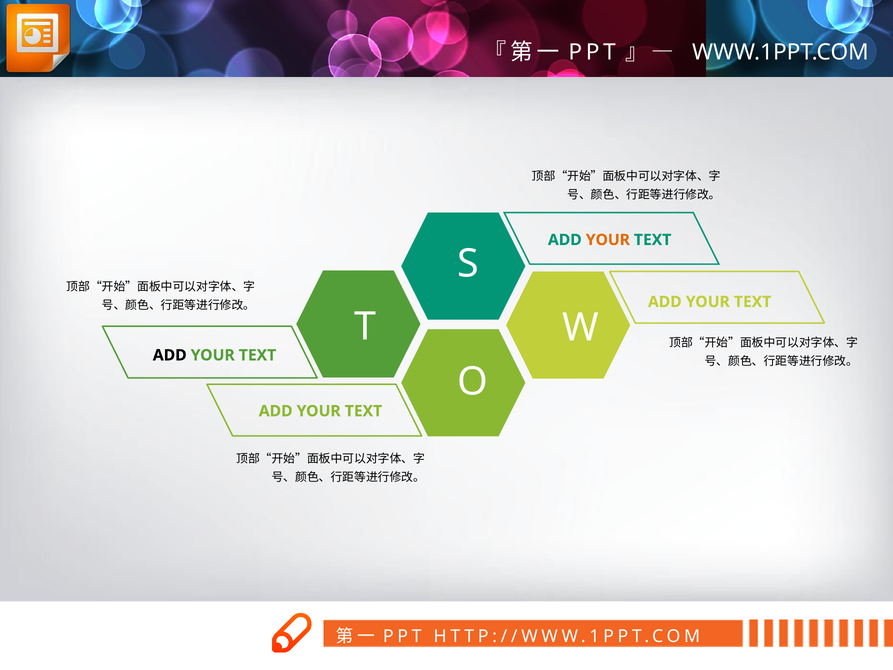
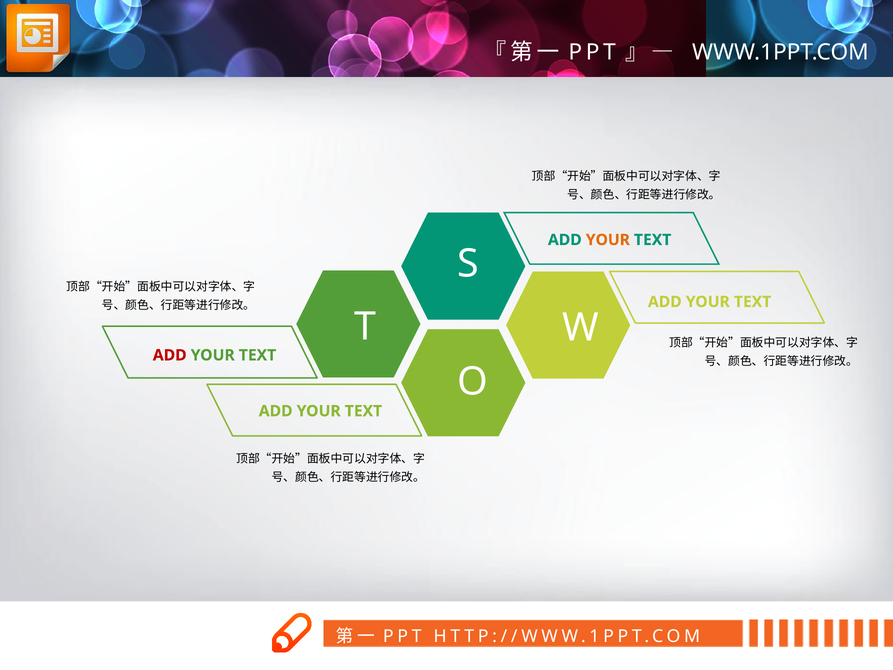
ADD at (170, 355) colour: black -> red
